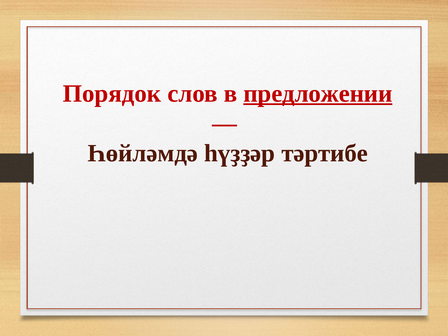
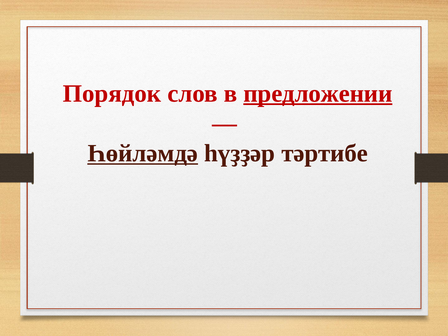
Һөйләмдә underline: none -> present
